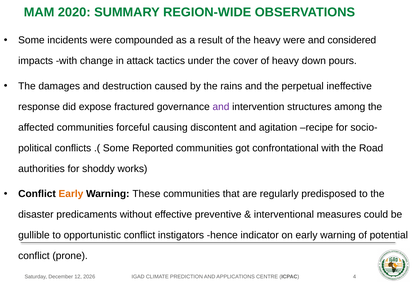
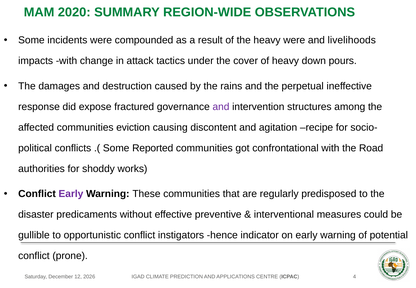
considered: considered -> livelihoods
forceful: forceful -> eviction
Early at (71, 194) colour: orange -> purple
